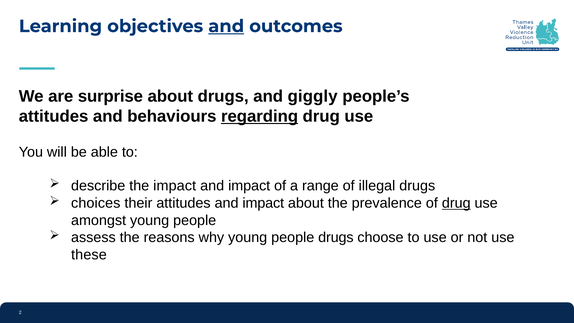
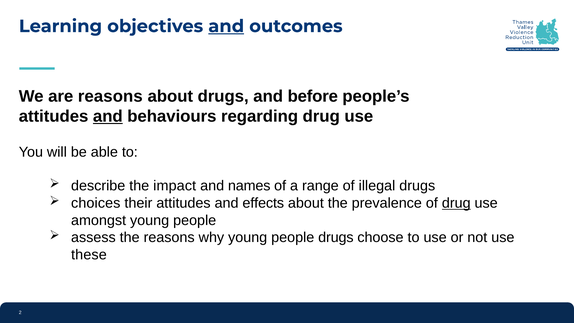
are surprise: surprise -> reasons
giggly: giggly -> before
and at (108, 116) underline: none -> present
regarding underline: present -> none
impact at (249, 186): impact -> names
attitudes and impact: impact -> effects
